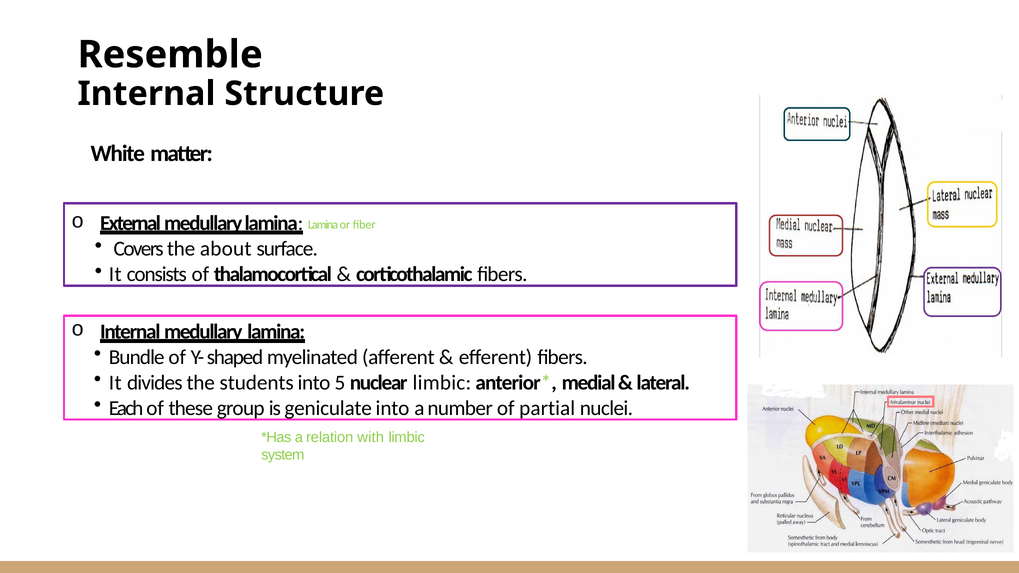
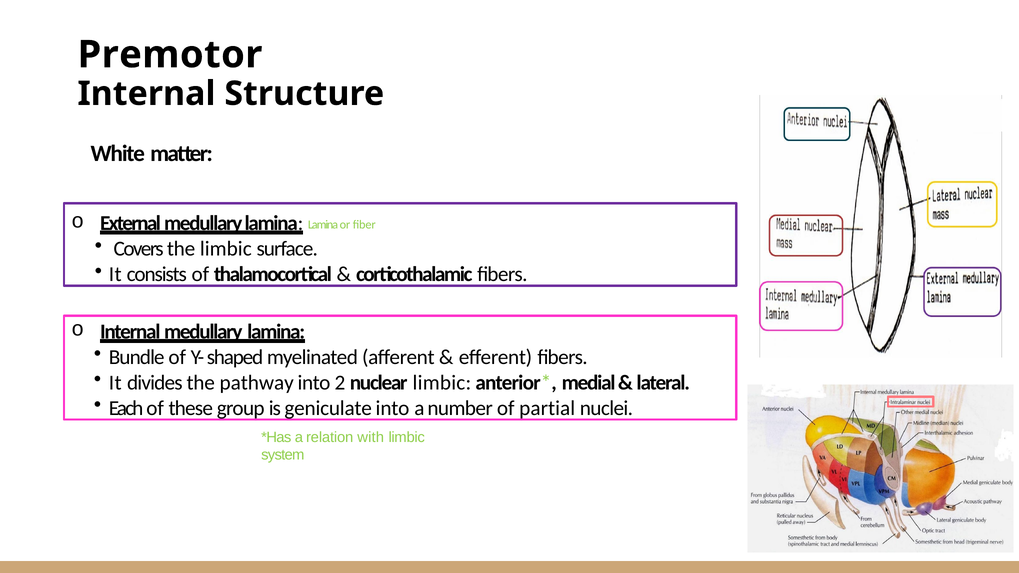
Resemble: Resemble -> Premotor
the about: about -> limbic
students: students -> pathway
5: 5 -> 2
